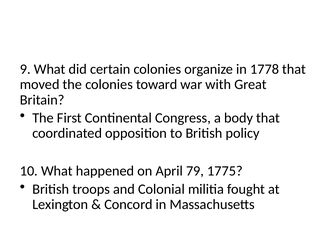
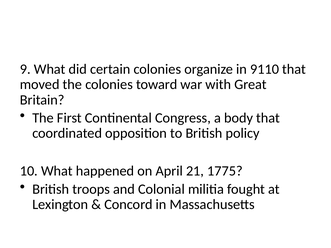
1778: 1778 -> 9110
79: 79 -> 21
